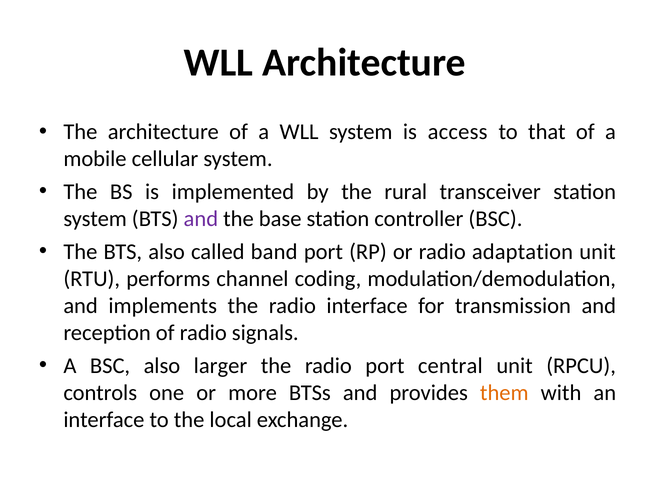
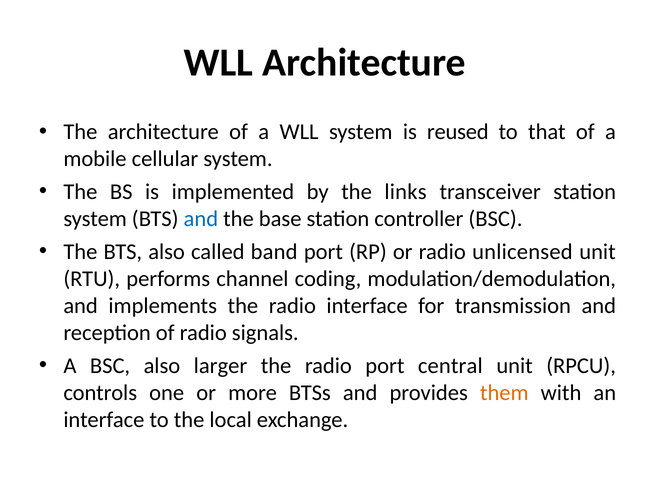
access: access -> reused
rural: rural -> links
and at (201, 219) colour: purple -> blue
adaptation: adaptation -> unlicensed
